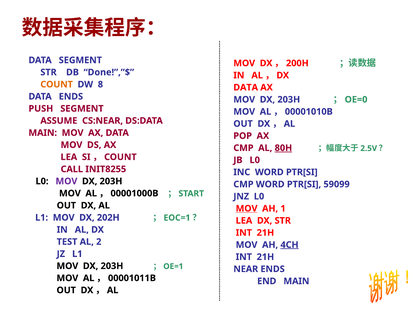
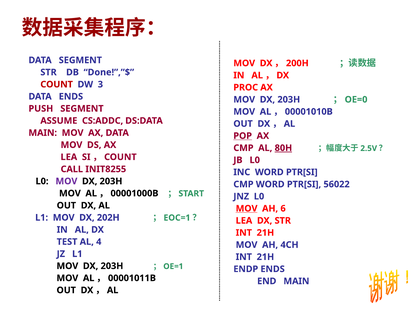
COUNT at (57, 84) colour: orange -> red
8: 8 -> 3
DATA at (246, 87): DATA -> PROC
CS:NEAR: CS:NEAR -> CS:ADDC
POP underline: none -> present
59099: 59099 -> 56022
1: 1 -> 6
2: 2 -> 4
4CH underline: present -> none
NEAR: NEAR -> ENDP
